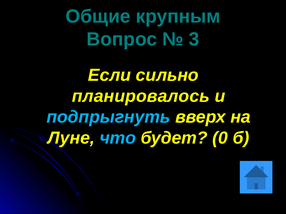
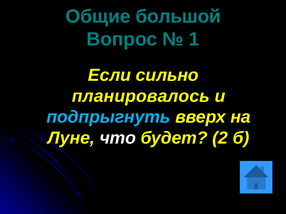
крупным: крупным -> большой
3: 3 -> 1
что colour: light blue -> white
0: 0 -> 2
